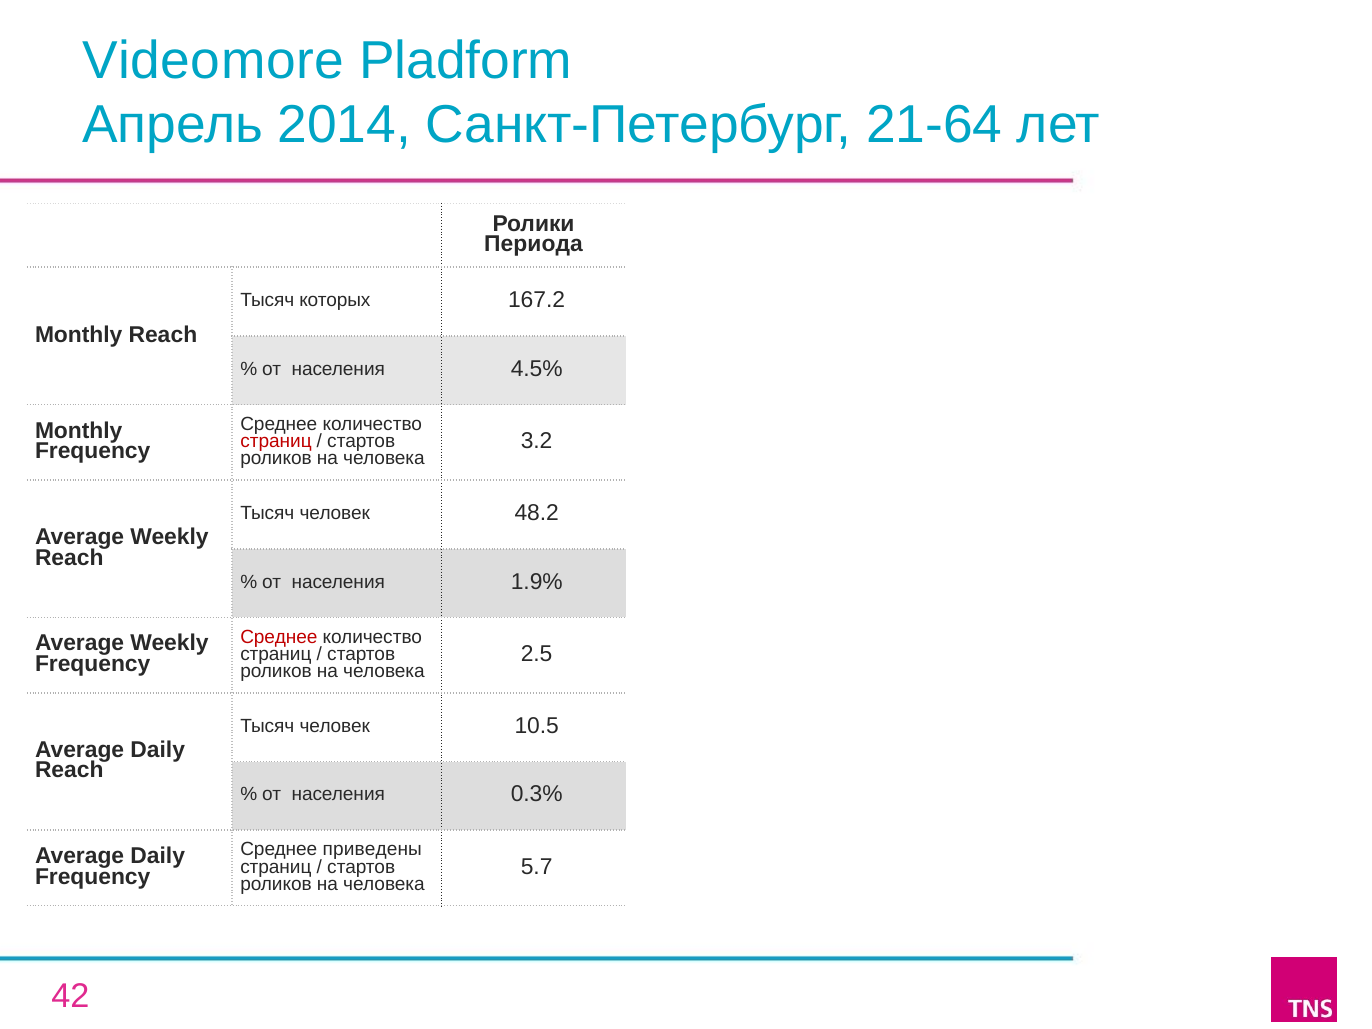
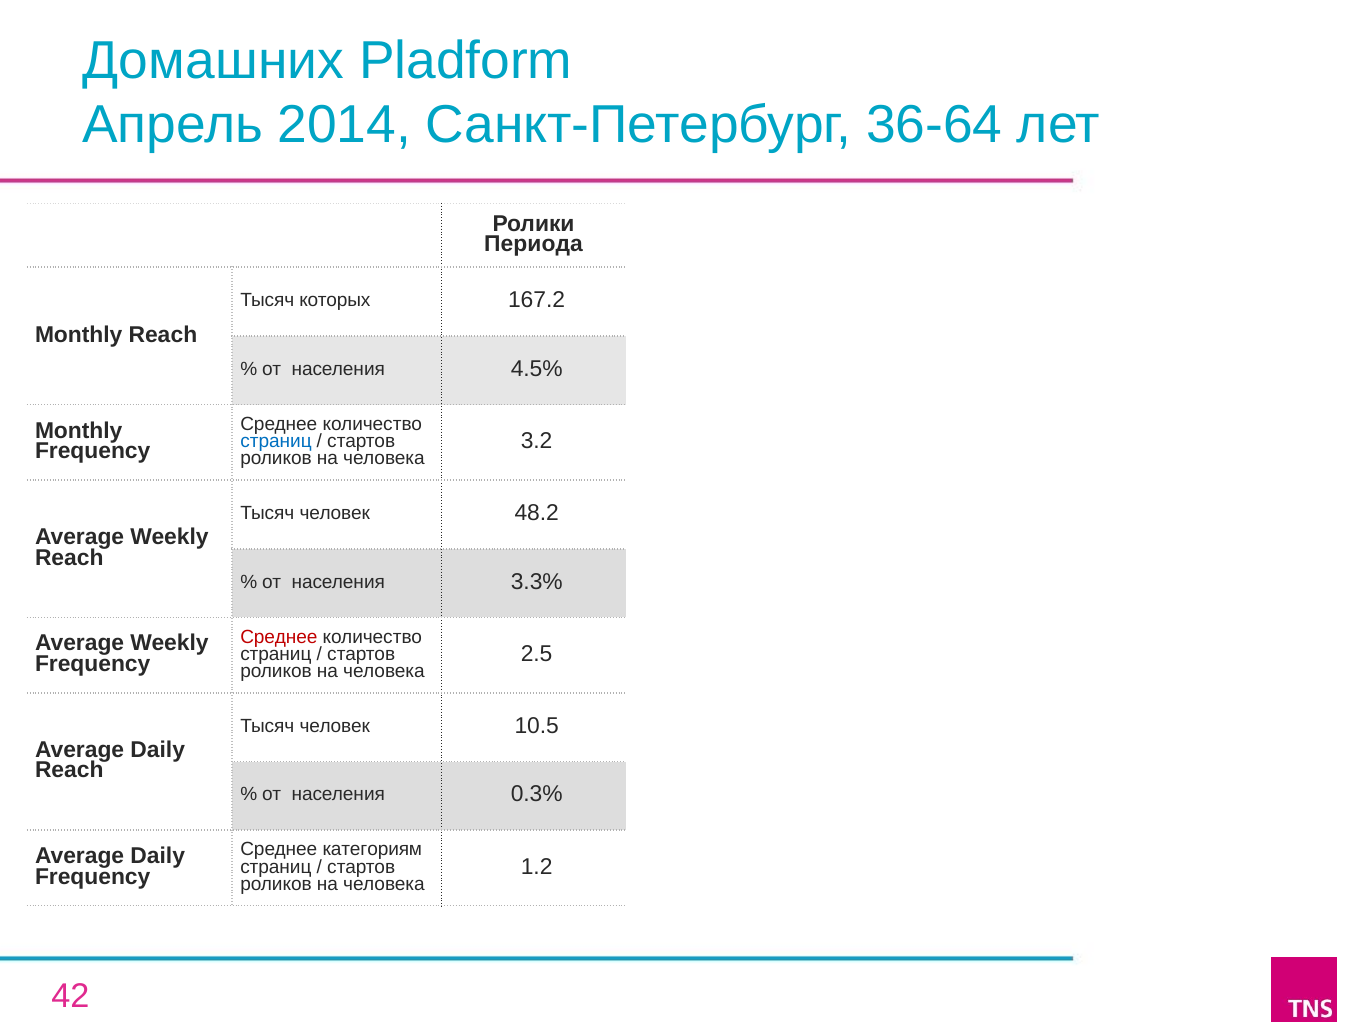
Videomore: Videomore -> Домашних
21-64: 21-64 -> 36-64
страниц at (276, 441) colour: red -> blue
1.9%: 1.9% -> 3.3%
приведены: приведены -> категориям
5.7: 5.7 -> 1.2
